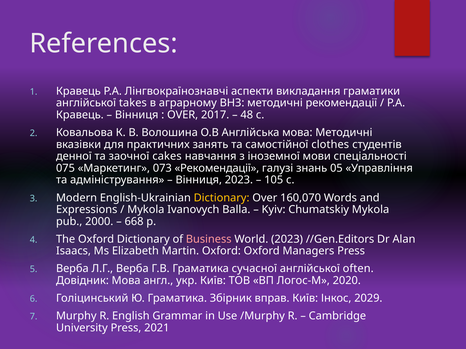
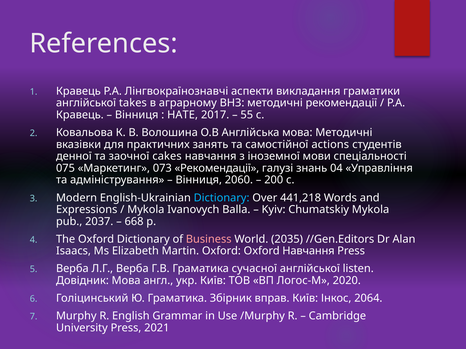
OVER at (183, 115): OVER -> HATE
48: 48 -> 55
clothes: clothes -> actions
05: 05 -> 04
Вінниця 2023: 2023 -> 2060
105: 105 -> 200
Dictionary at (222, 198) colour: yellow -> light blue
160,070: 160,070 -> 441,218
2000: 2000 -> 2037
World 2023: 2023 -> 2035
Oxford Managers: Managers -> Навчання
often: often -> listen
2029: 2029 -> 2064
